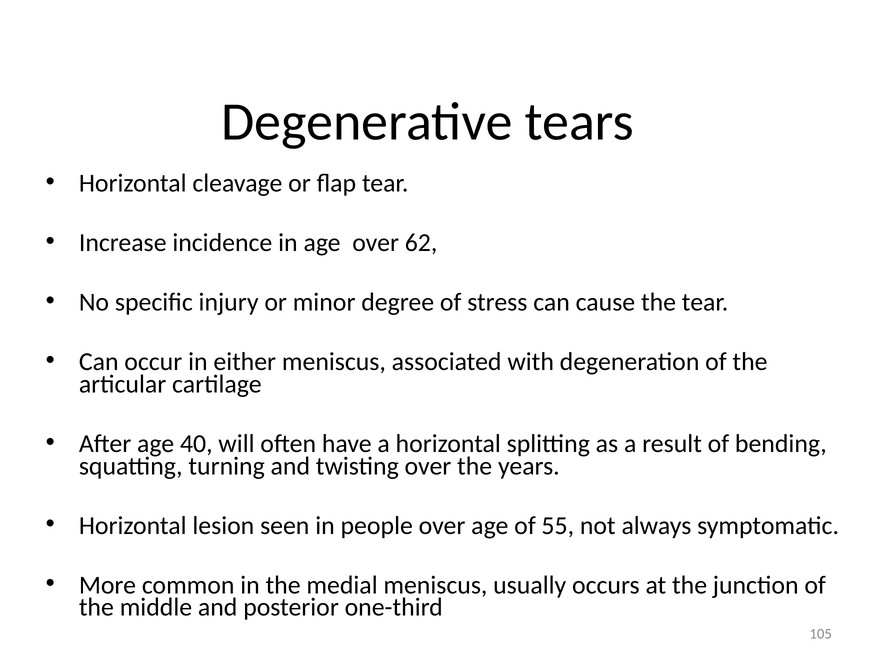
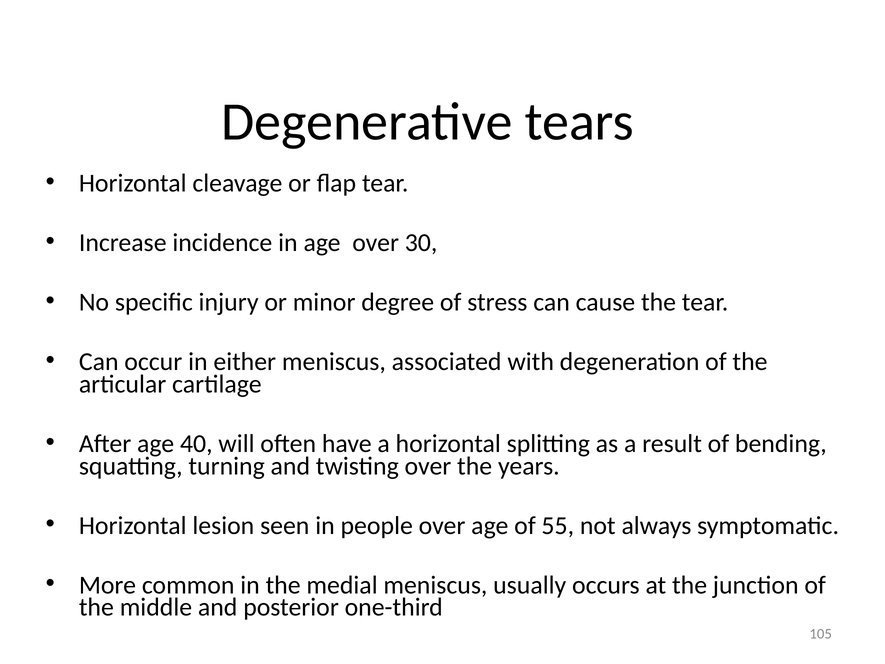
62: 62 -> 30
